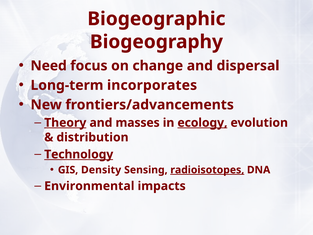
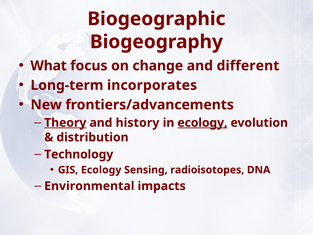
Need: Need -> What
dispersal: dispersal -> different
masses: masses -> history
Technology underline: present -> none
GIS Density: Density -> Ecology
radioisotopes underline: present -> none
